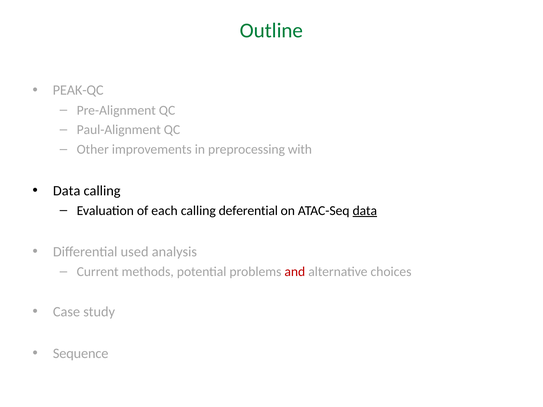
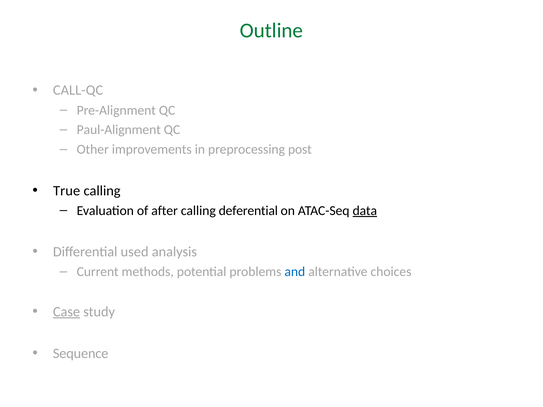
PEAK-QC: PEAK-QC -> CALL-QC
with: with -> post
Data at (67, 191): Data -> True
each: each -> after
and colour: red -> blue
Case underline: none -> present
